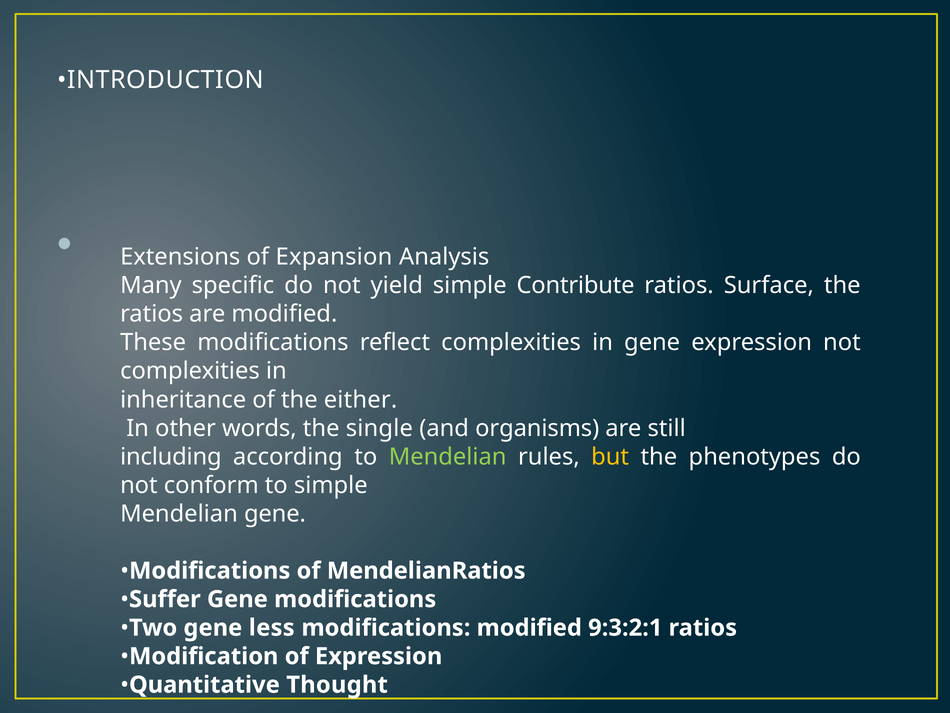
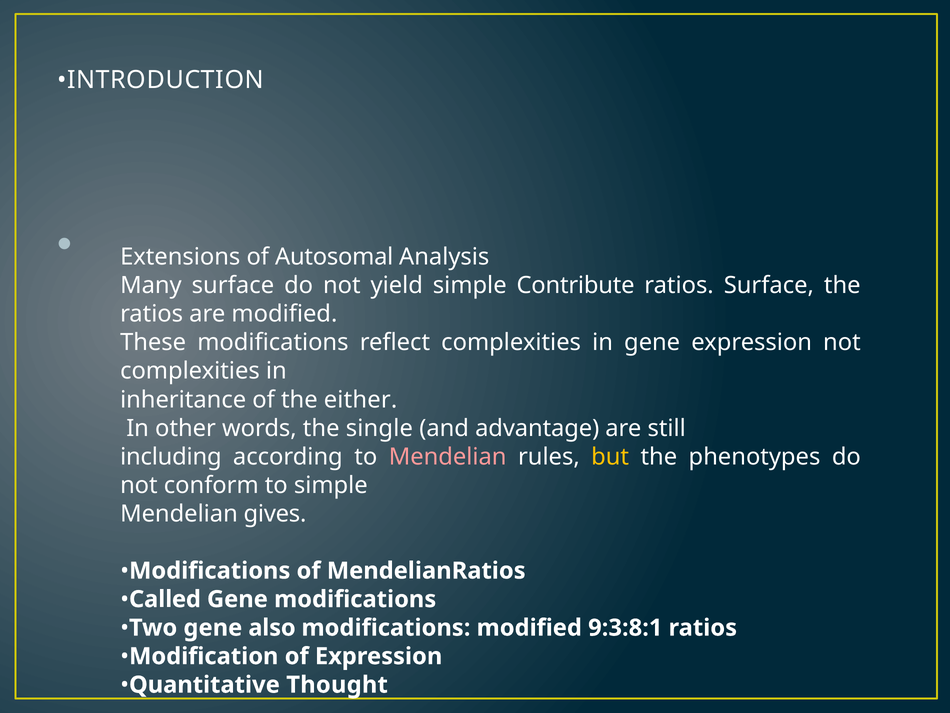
Expansion: Expansion -> Autosomal
Many specific: specific -> surface
organisms: organisms -> advantage
Mendelian at (448, 456) colour: light green -> pink
Mendelian gene: gene -> gives
Suffer: Suffer -> Called
less: less -> also
9:3:2:1: 9:3:2:1 -> 9:3:8:1
